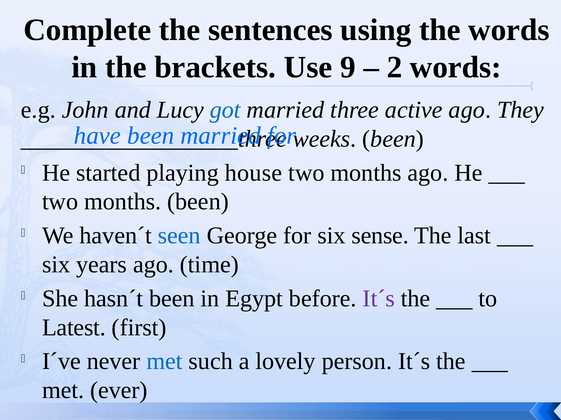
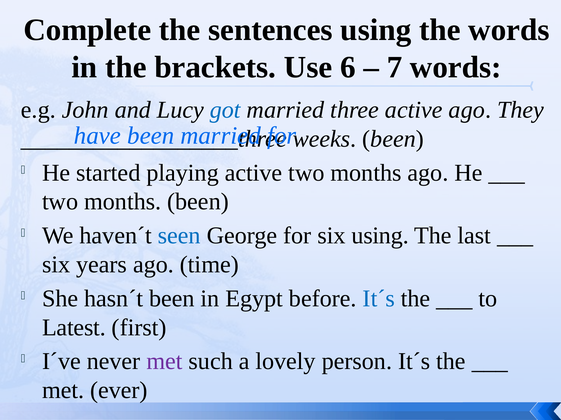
9: 9 -> 6
2: 2 -> 7
playing house: house -> active
six sense: sense -> using
It´s at (379, 299) colour: purple -> blue
met at (164, 362) colour: blue -> purple
